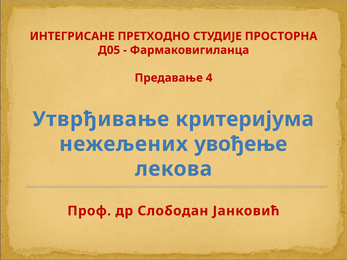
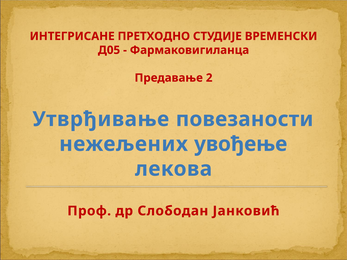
ПРОСТОРНА: ПРОСТОРНА -> ВРЕМЕНСКИ
4: 4 -> 2
критеријума: критеријума -> повезаности
